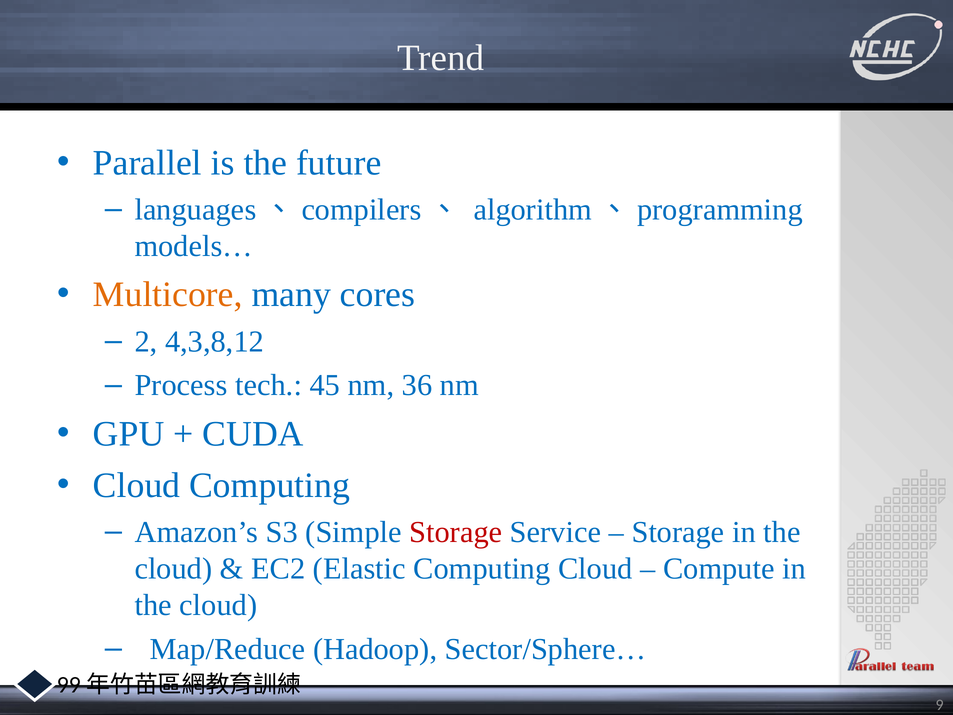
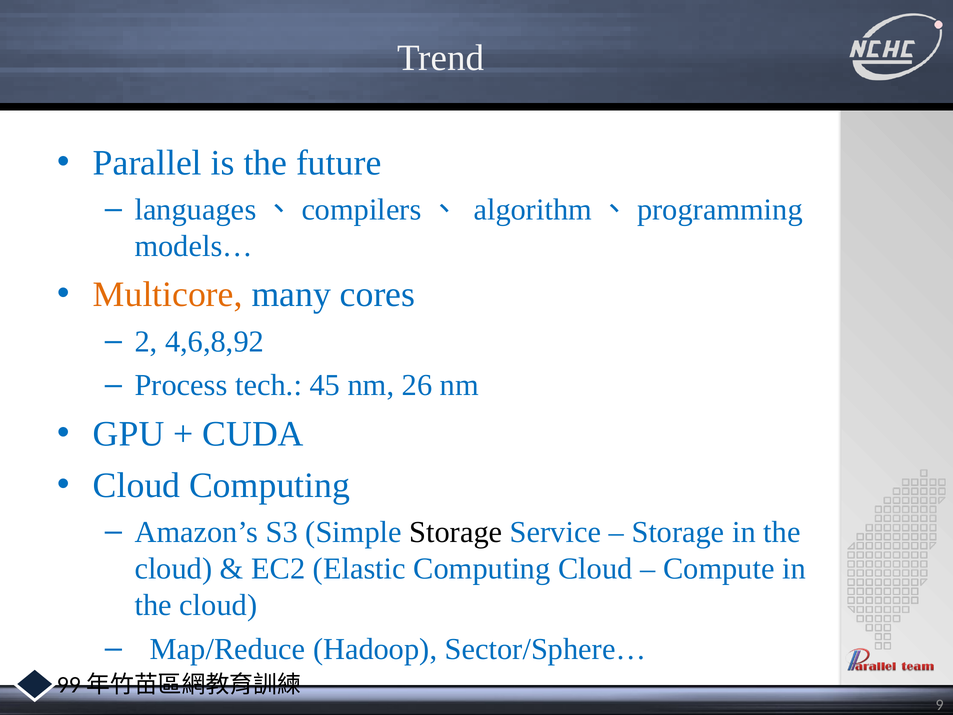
4,3,8,12: 4,3,8,12 -> 4,6,8,92
36: 36 -> 26
Storage at (456, 532) colour: red -> black
